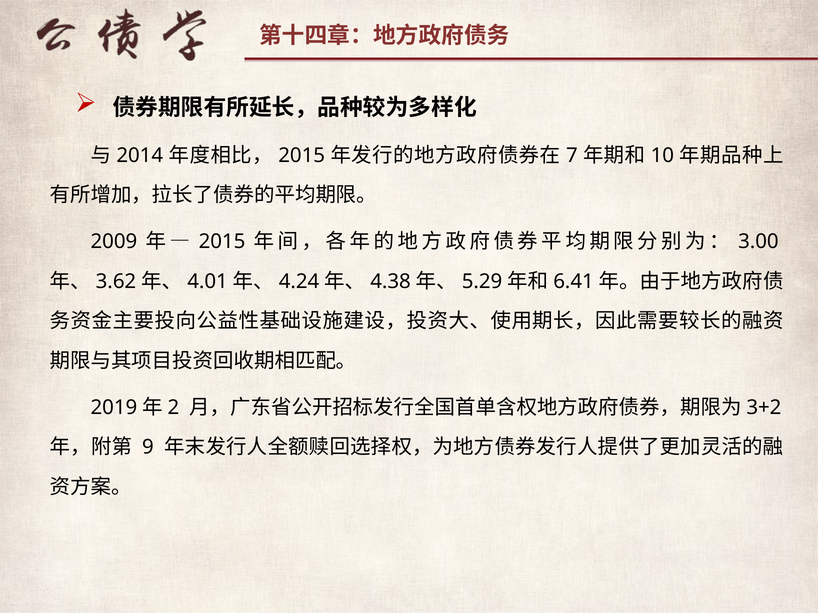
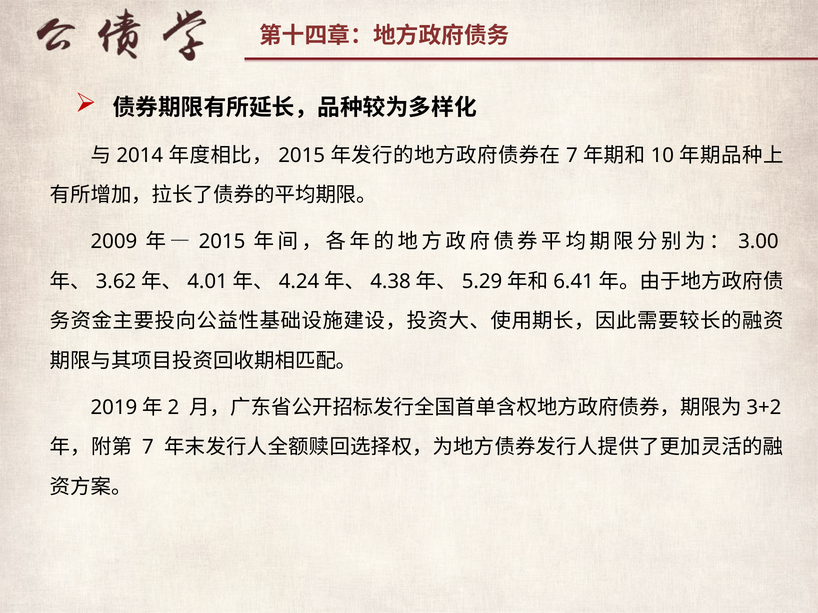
9 at (148, 448): 9 -> 7
